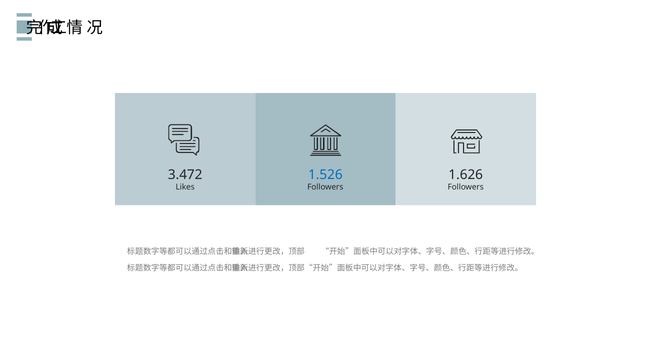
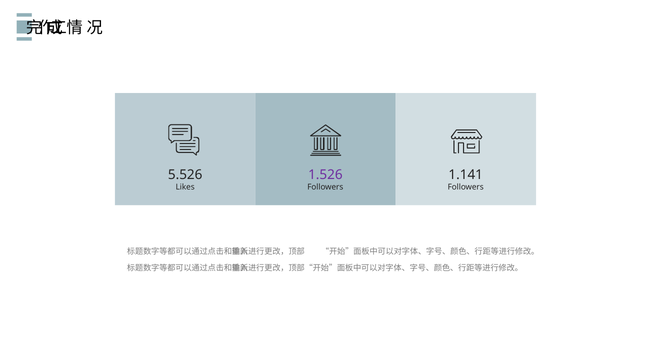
3.472: 3.472 -> 5.526
1.526 colour: blue -> purple
1.626: 1.626 -> 1.141
